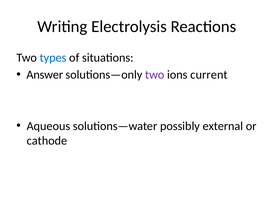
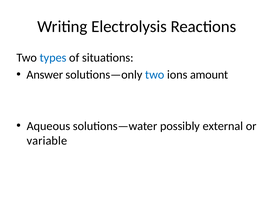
two at (155, 75) colour: purple -> blue
current: current -> amount
cathode: cathode -> variable
